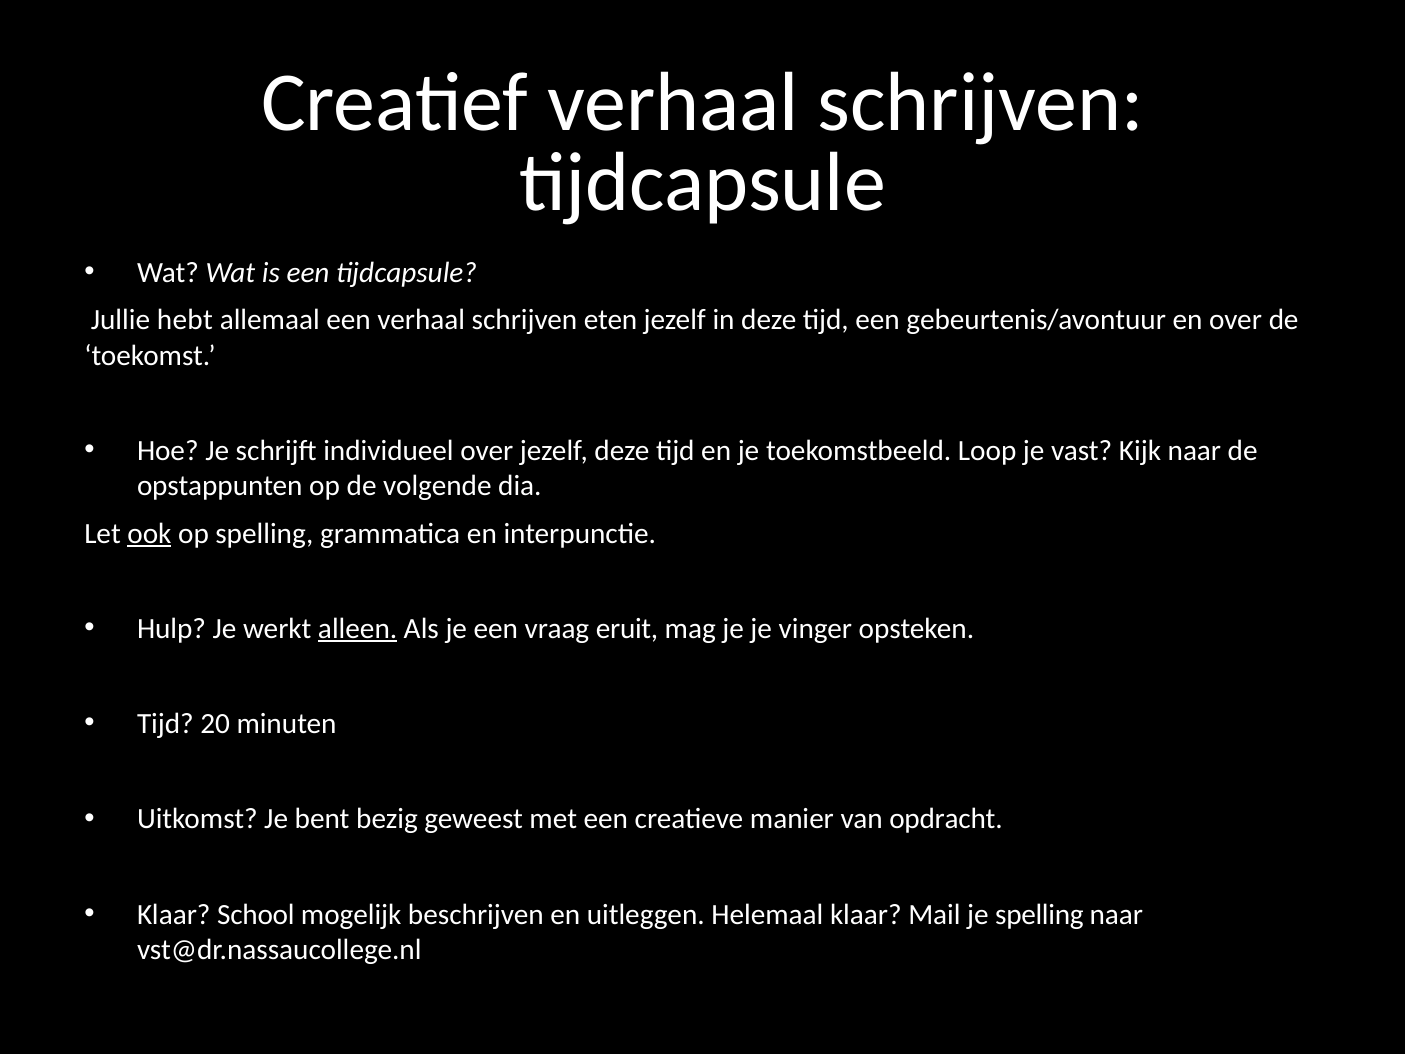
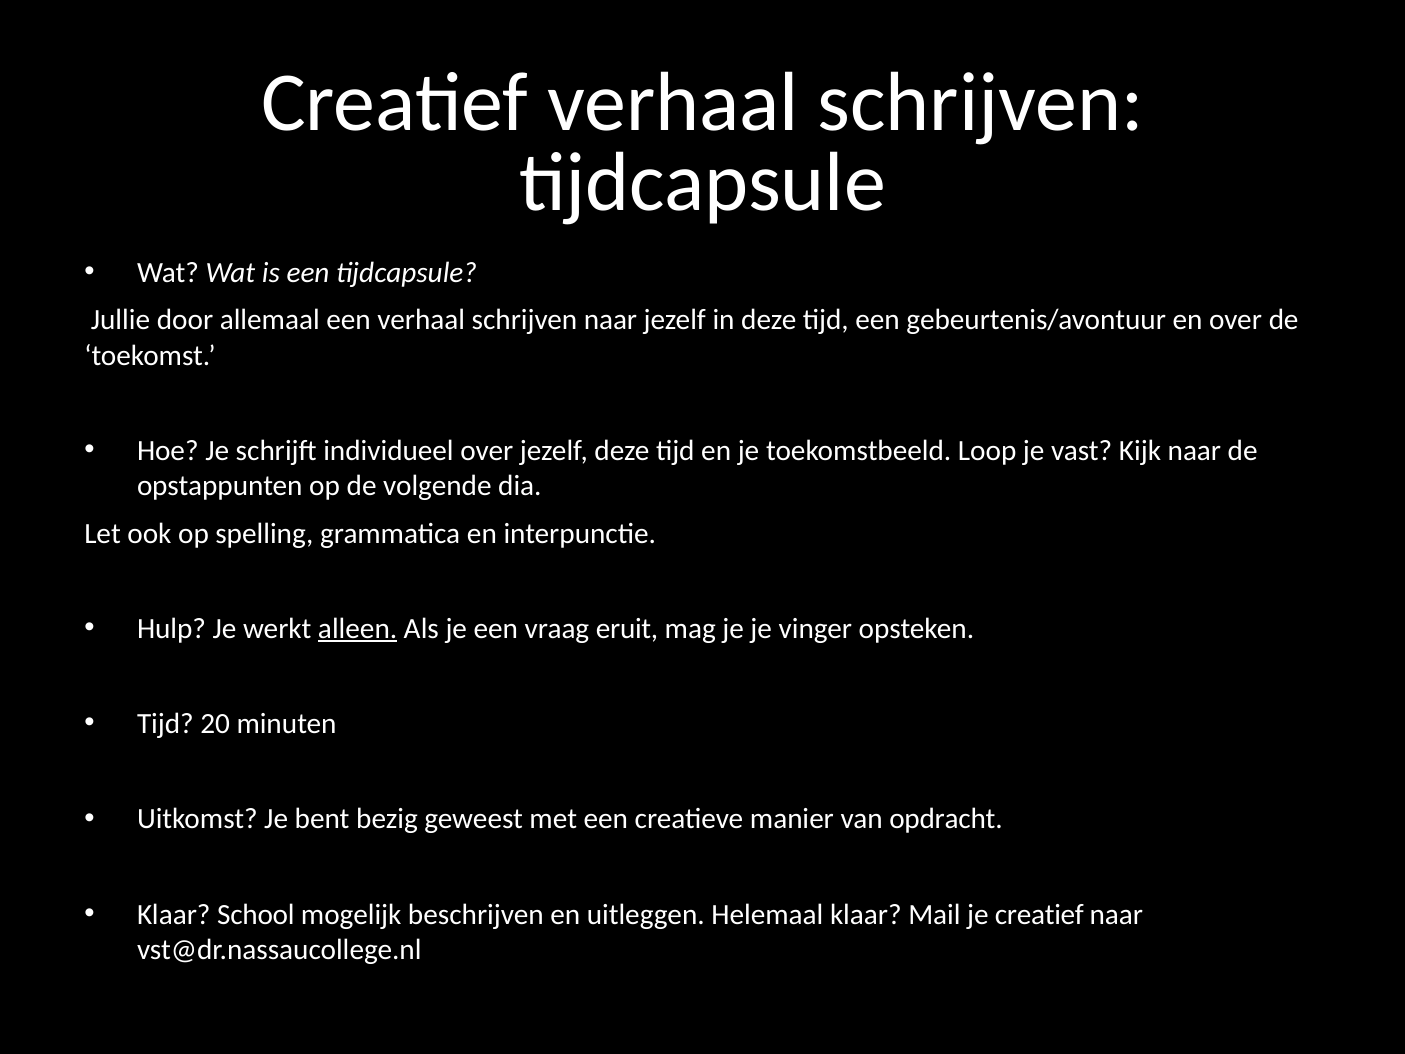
hebt: hebt -> door
schrijven eten: eten -> naar
ook underline: present -> none
je spelling: spelling -> creatief
